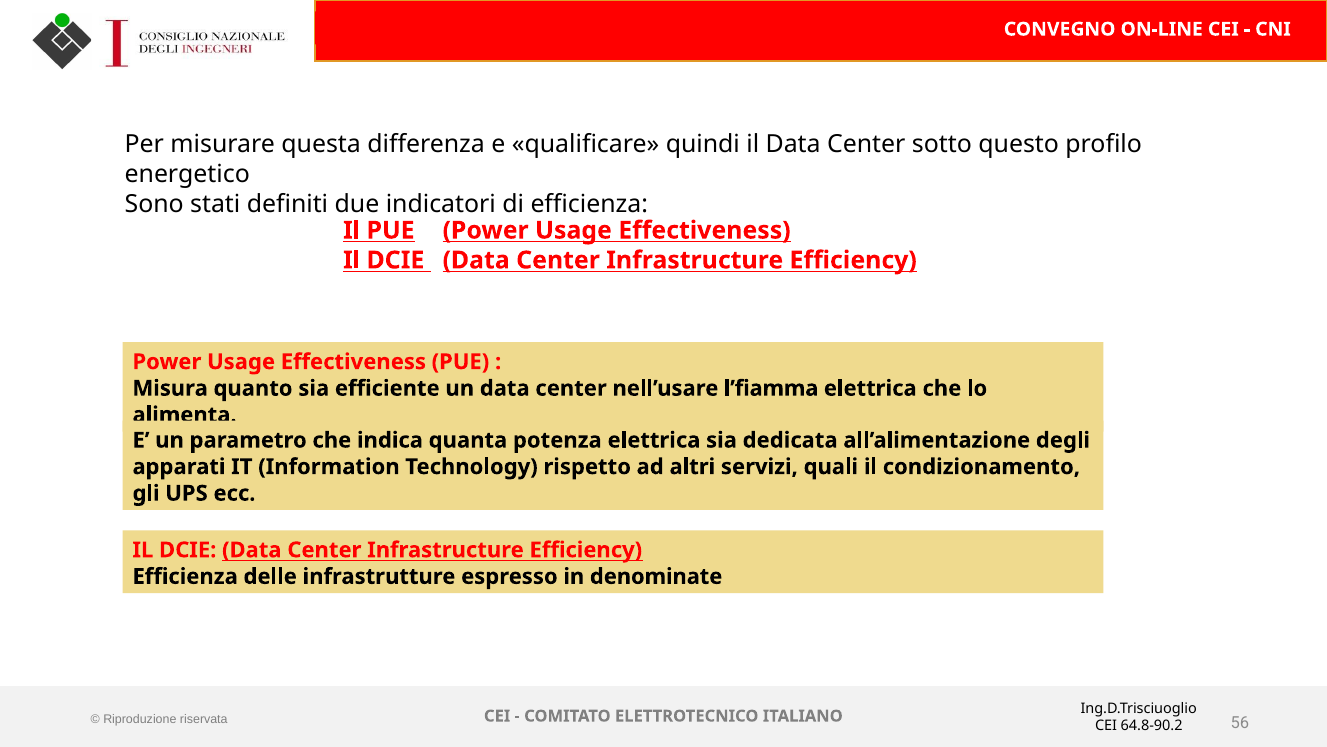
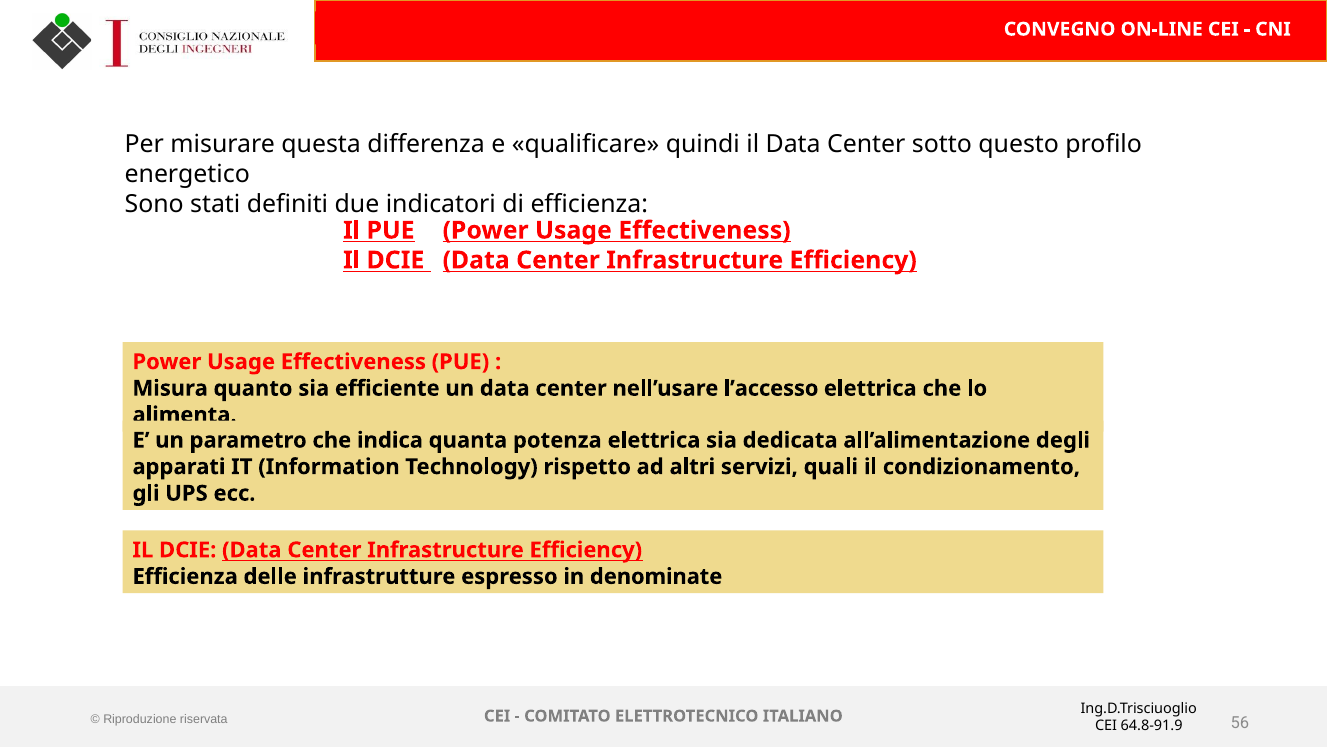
l’fiamma: l’fiamma -> l’accesso
64.8-90.2: 64.8-90.2 -> 64.8-91.9
